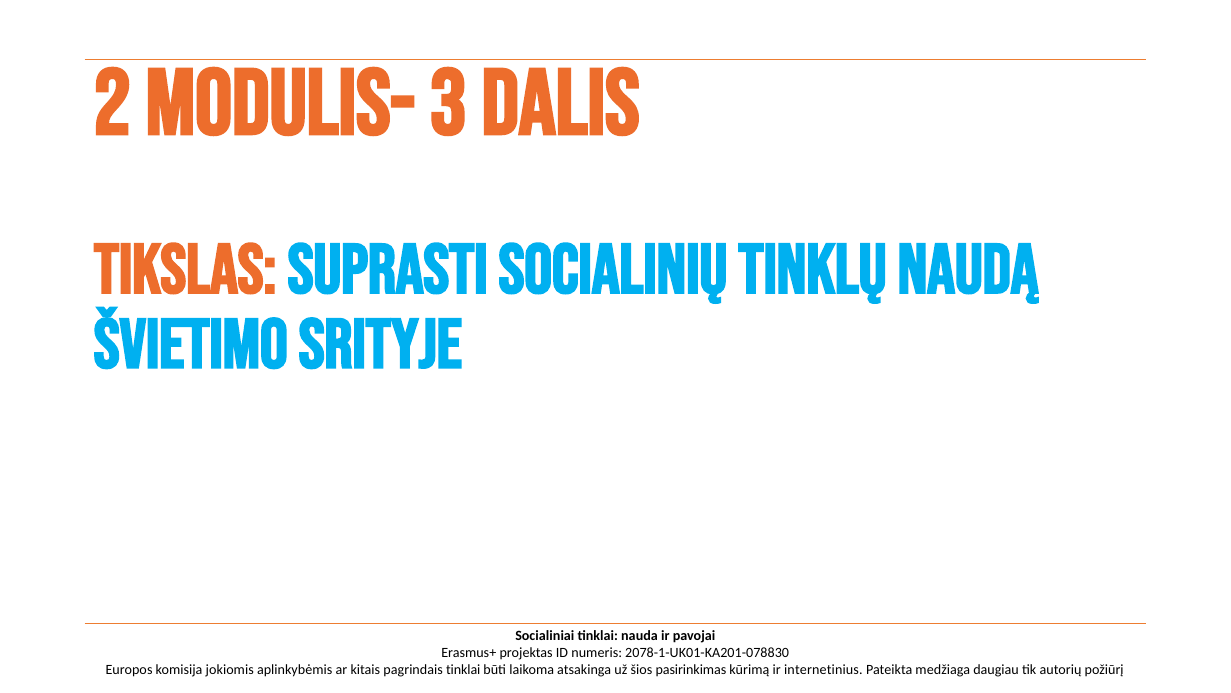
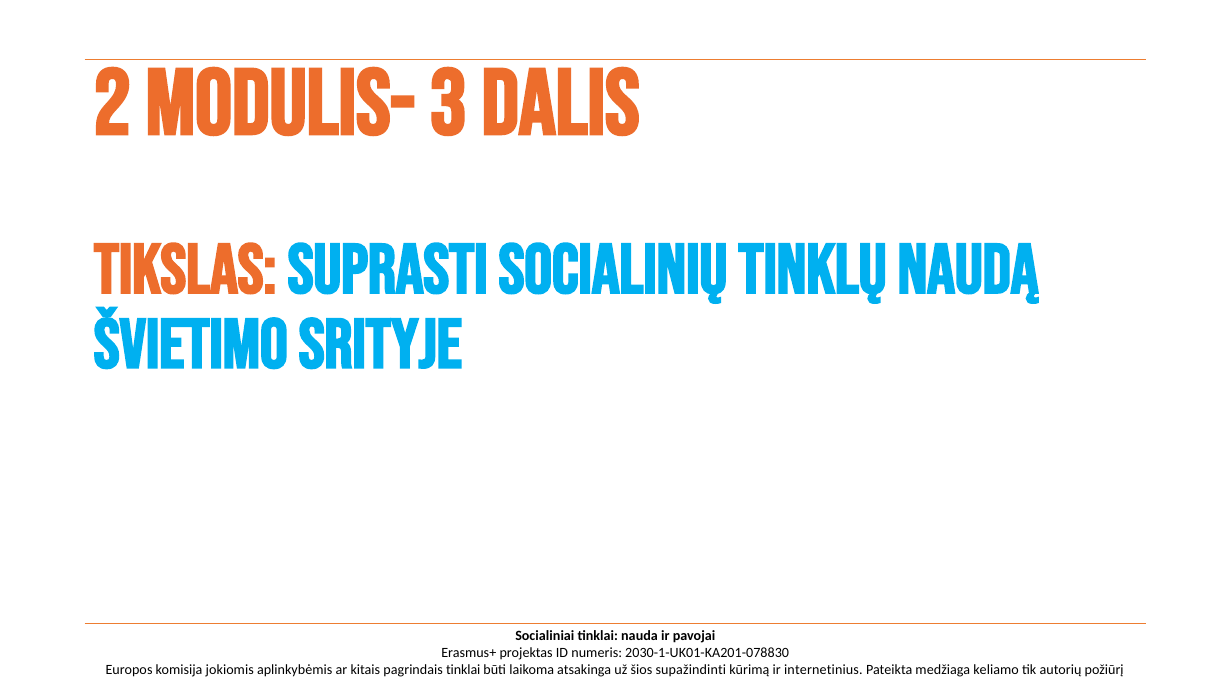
2078-1-UK01-KA201-078830: 2078-1-UK01-KA201-078830 -> 2030-1-UK01-KA201-078830
pasirinkimas: pasirinkimas -> supažindinti
daugiau: daugiau -> keliamo
